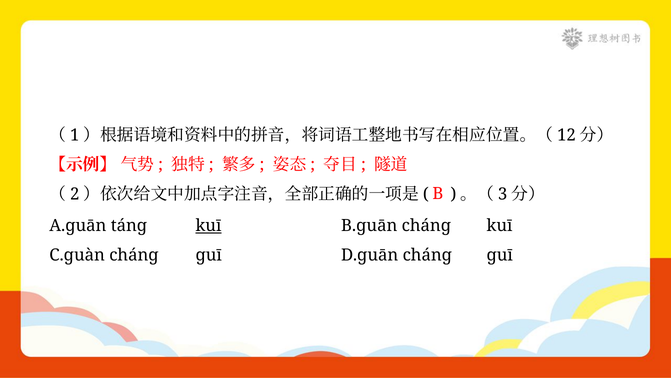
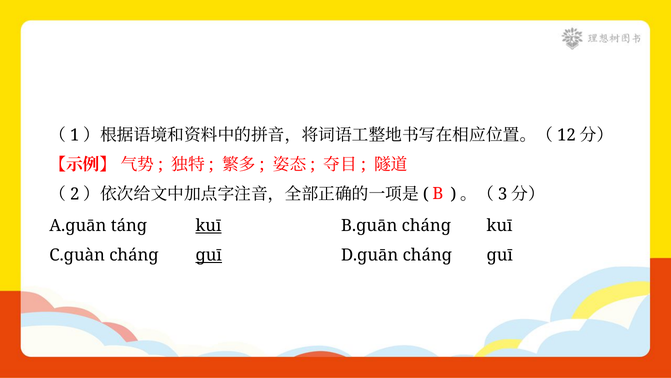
ɡuī at (209, 255) underline: none -> present
